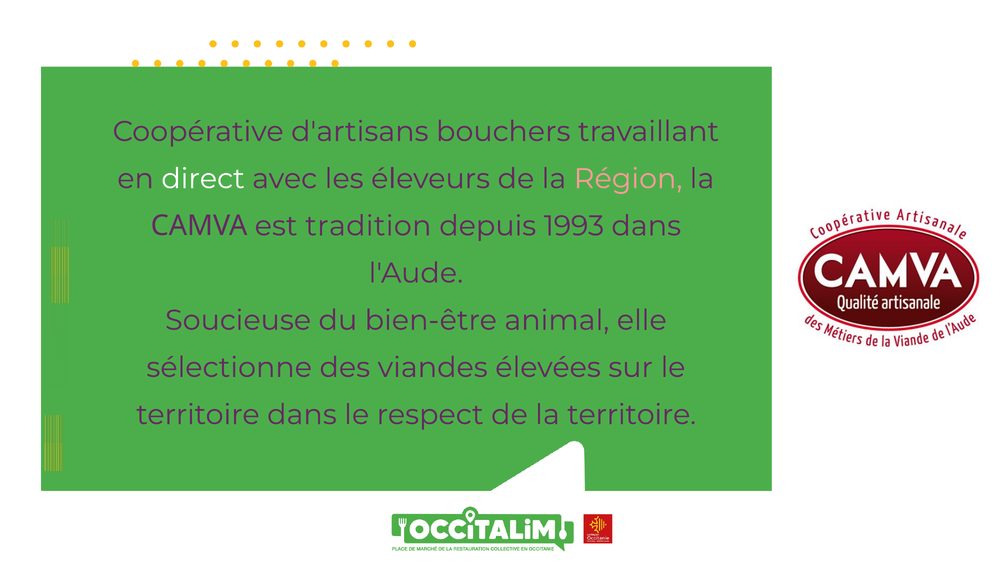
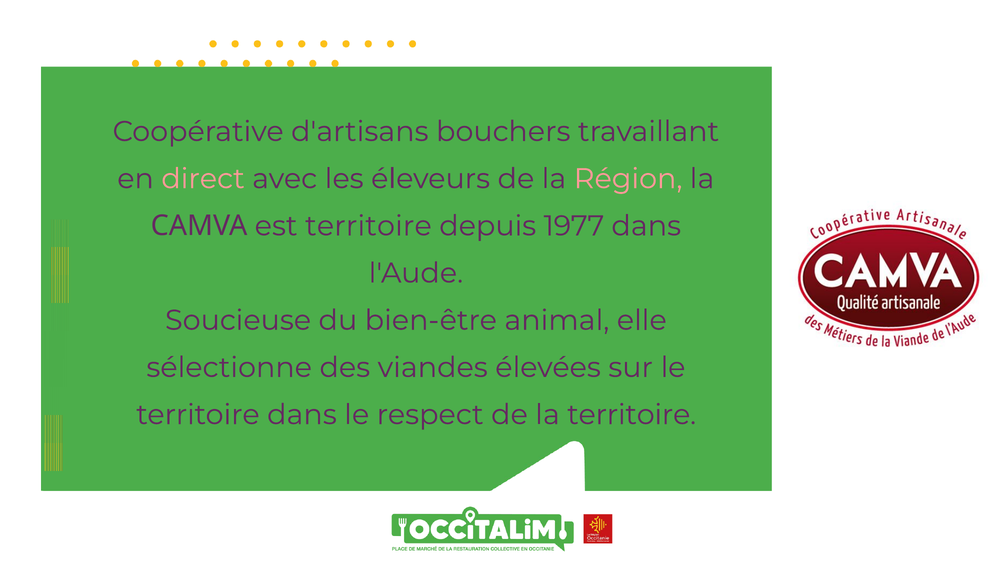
direct colour: white -> pink
est tradition: tradition -> territoire
1993: 1993 -> 1977
